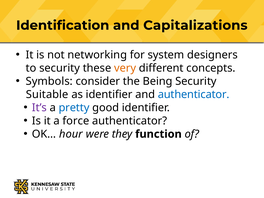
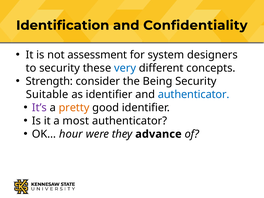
Capitalizations: Capitalizations -> Confidentiality
networking: networking -> assessment
very colour: orange -> blue
Symbols: Symbols -> Strength
pretty colour: blue -> orange
force: force -> most
function: function -> advance
